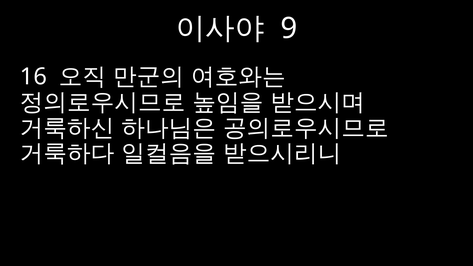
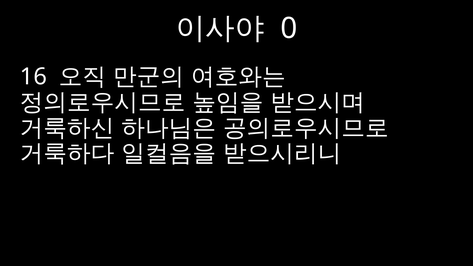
9: 9 -> 0
